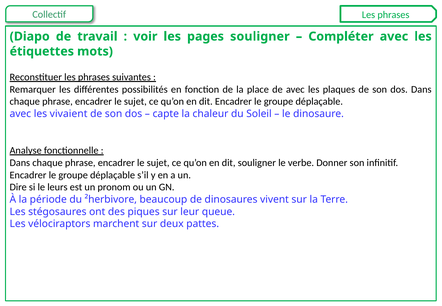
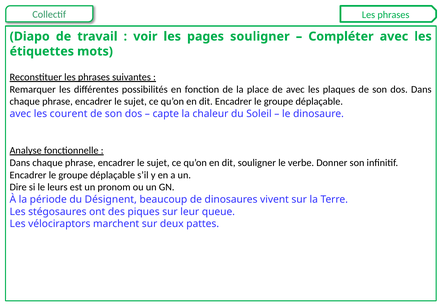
vivaient: vivaient -> courent
²herbivore: ²herbivore -> Désignent
